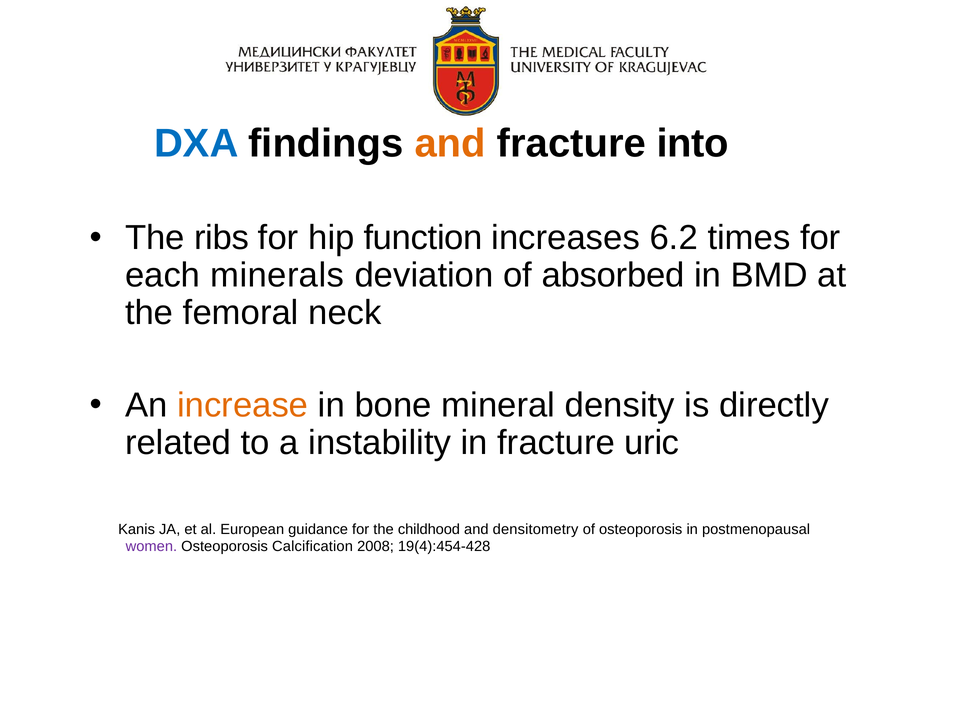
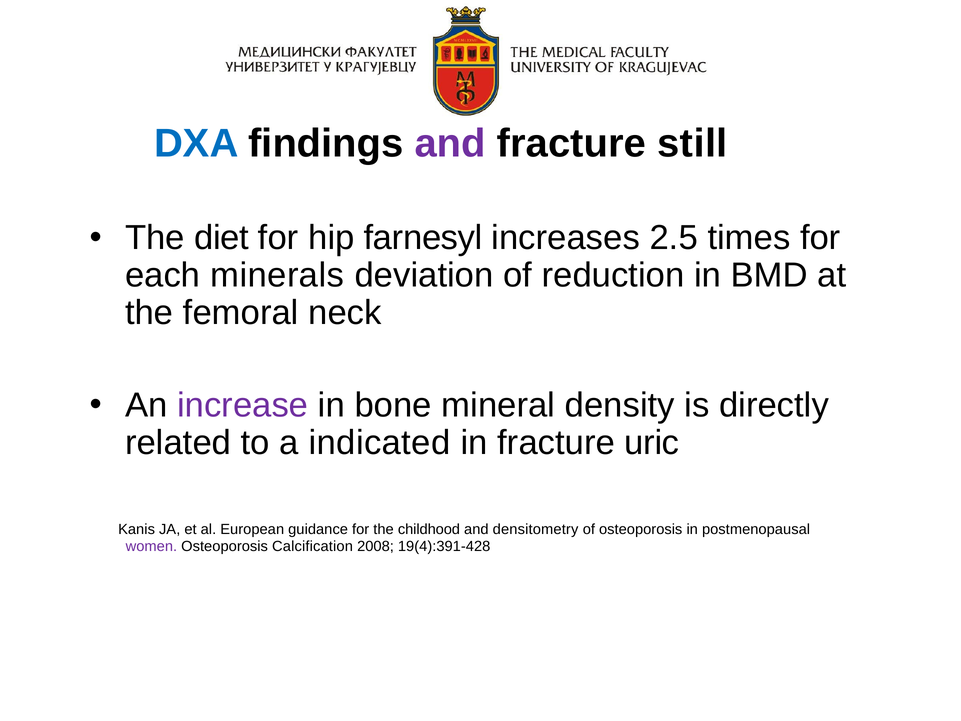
and at (450, 144) colour: orange -> purple
into: into -> still
ribs: ribs -> diet
function: function -> farnesyl
6.2: 6.2 -> 2.5
absorbed: absorbed -> reduction
increase colour: orange -> purple
instability: instability -> indicated
19(4):454-428: 19(4):454-428 -> 19(4):391-428
